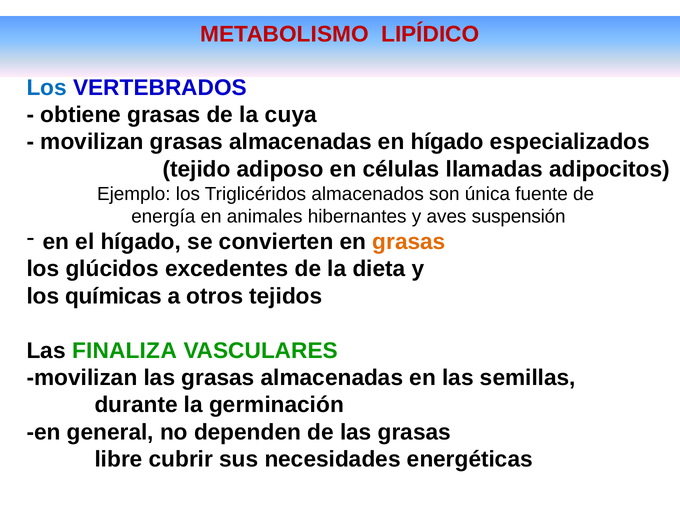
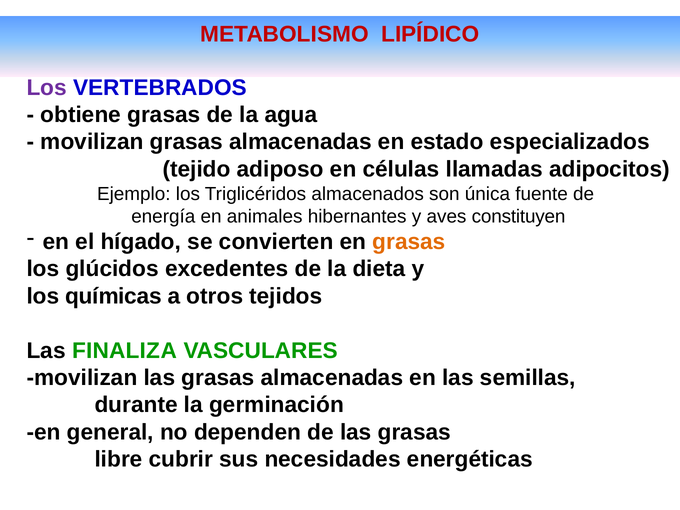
Los at (47, 88) colour: blue -> purple
cuya: cuya -> agua
en hígado: hígado -> estado
suspensión: suspensión -> constituyen
